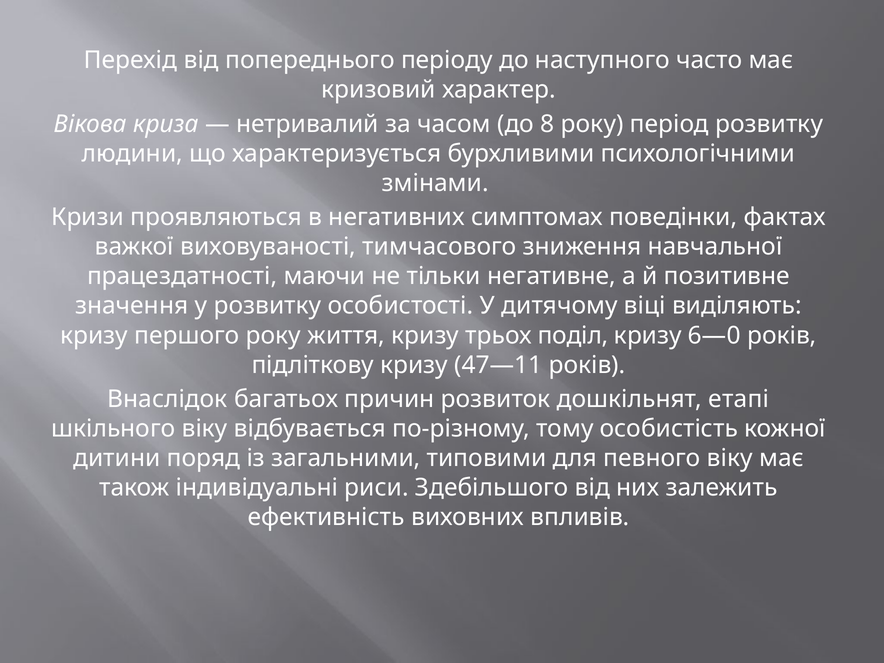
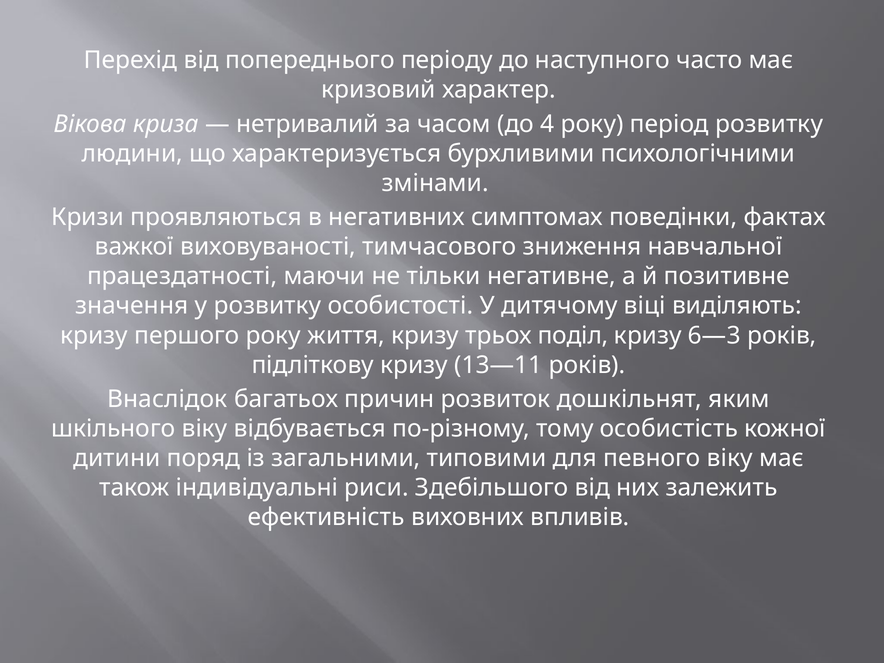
8: 8 -> 4
6—0: 6—0 -> 6—3
47—11: 47—11 -> 13—11
етапі: етапі -> яким
